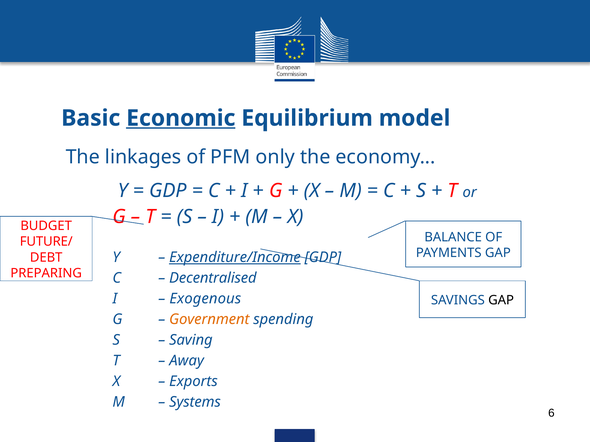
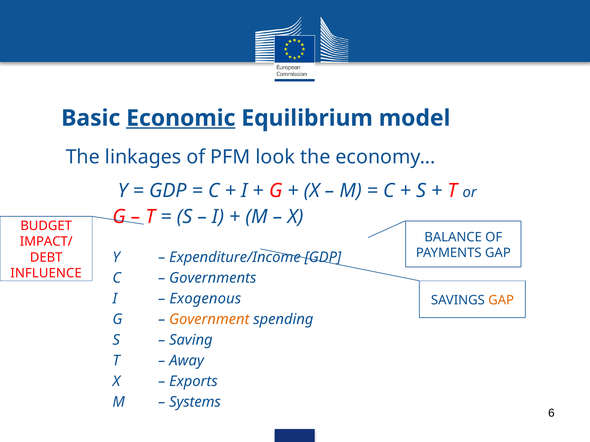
only: only -> look
FUTURE/: FUTURE/ -> IMPACT/
Expenditure/Income underline: present -> none
PREPARING: PREPARING -> INFLUENCE
Decentralised: Decentralised -> Governments
GAP at (501, 301) colour: black -> orange
